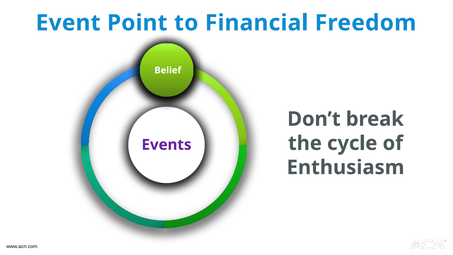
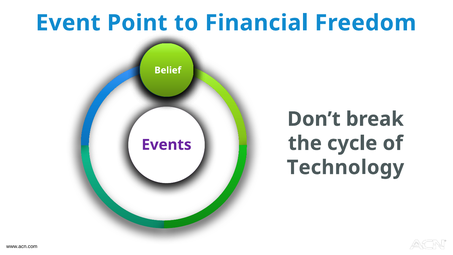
Enthusiasm: Enthusiasm -> Technology
